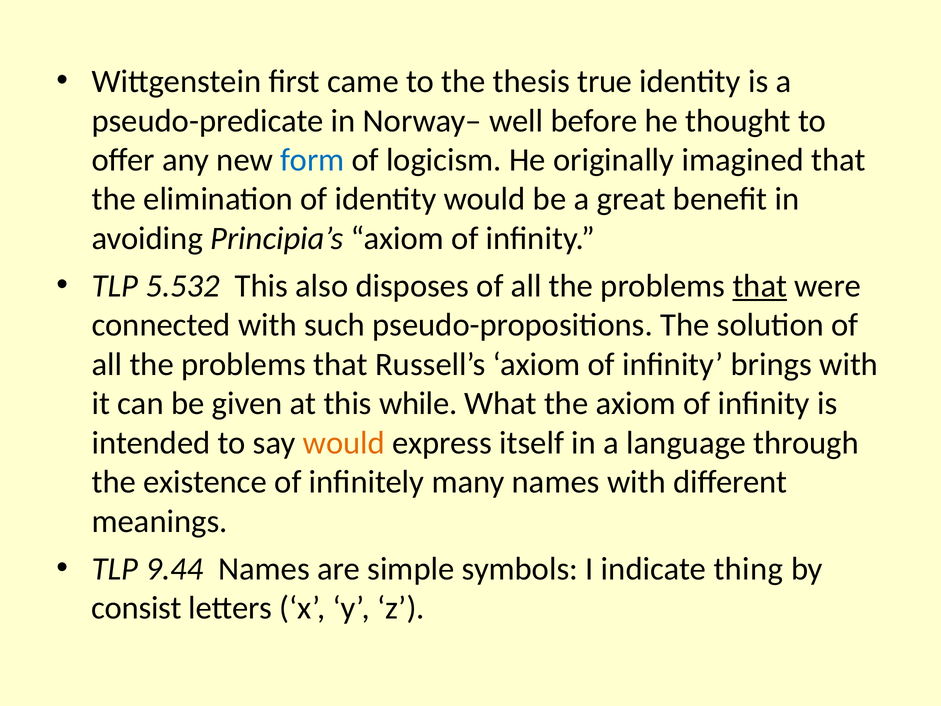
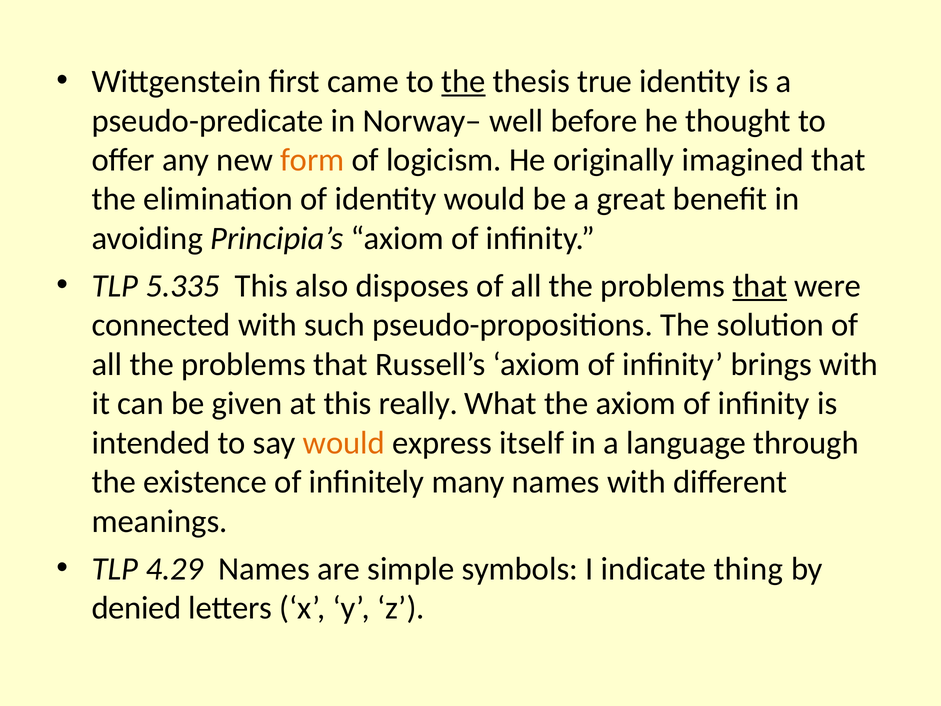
the at (463, 82) underline: none -> present
form colour: blue -> orange
5.532: 5.532 -> 5.335
while: while -> really
9.44: 9.44 -> 4.29
consist: consist -> denied
